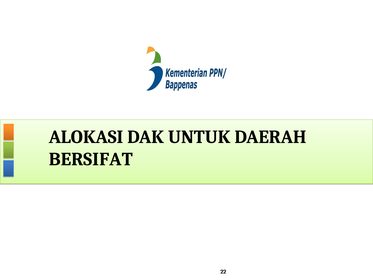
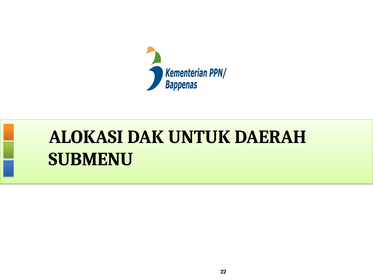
BERSIFAT: BERSIFAT -> SUBMENU
